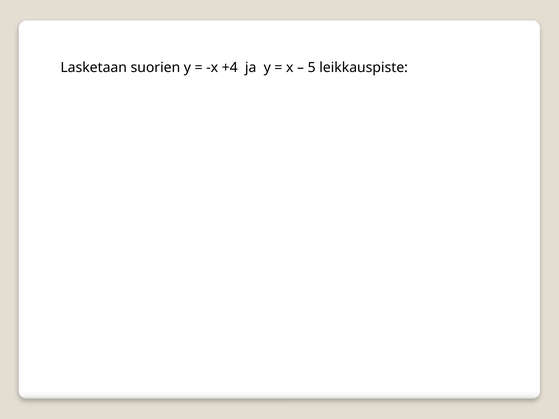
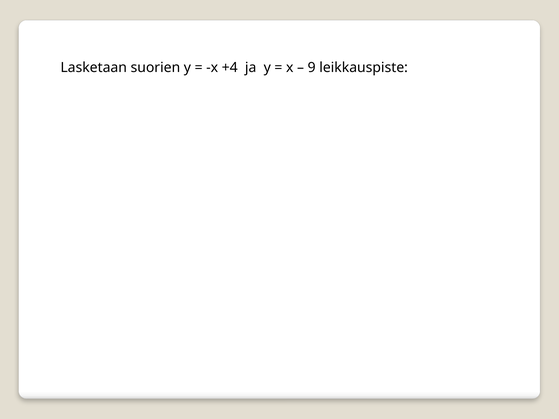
5: 5 -> 9
